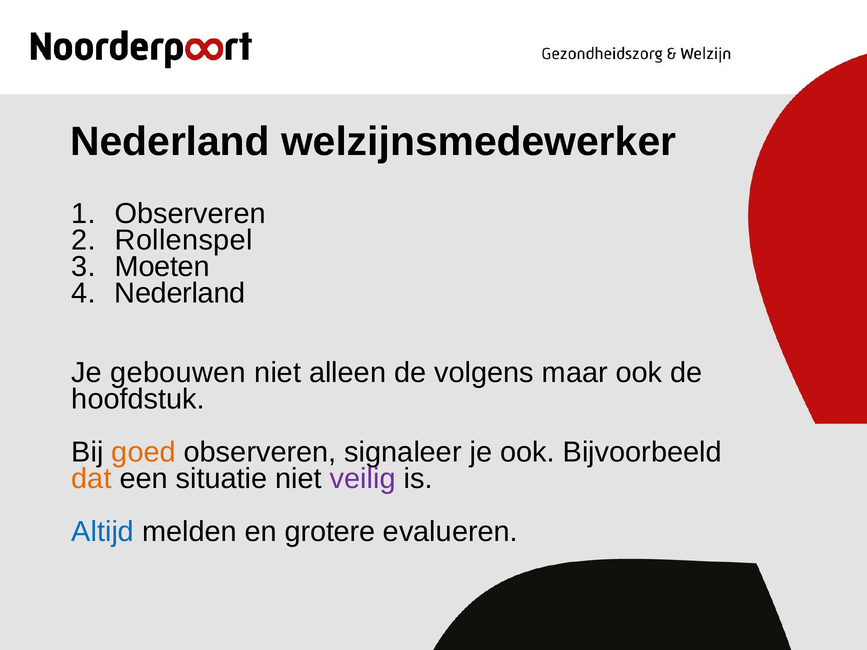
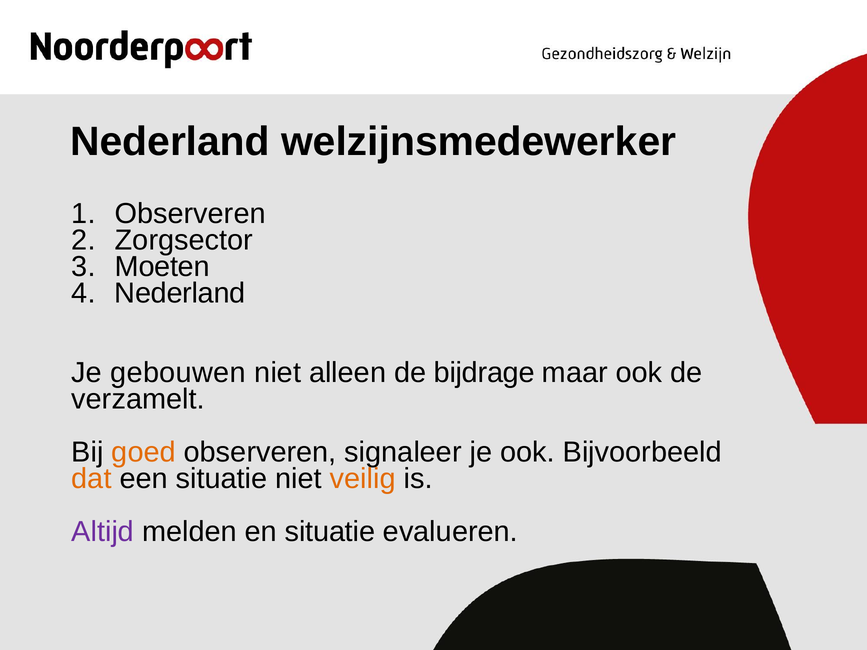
Rollenspel: Rollenspel -> Zorgsector
volgens: volgens -> bijdrage
hoofdstuk: hoofdstuk -> verzamelt
veilig colour: purple -> orange
Altijd colour: blue -> purple
en grotere: grotere -> situatie
